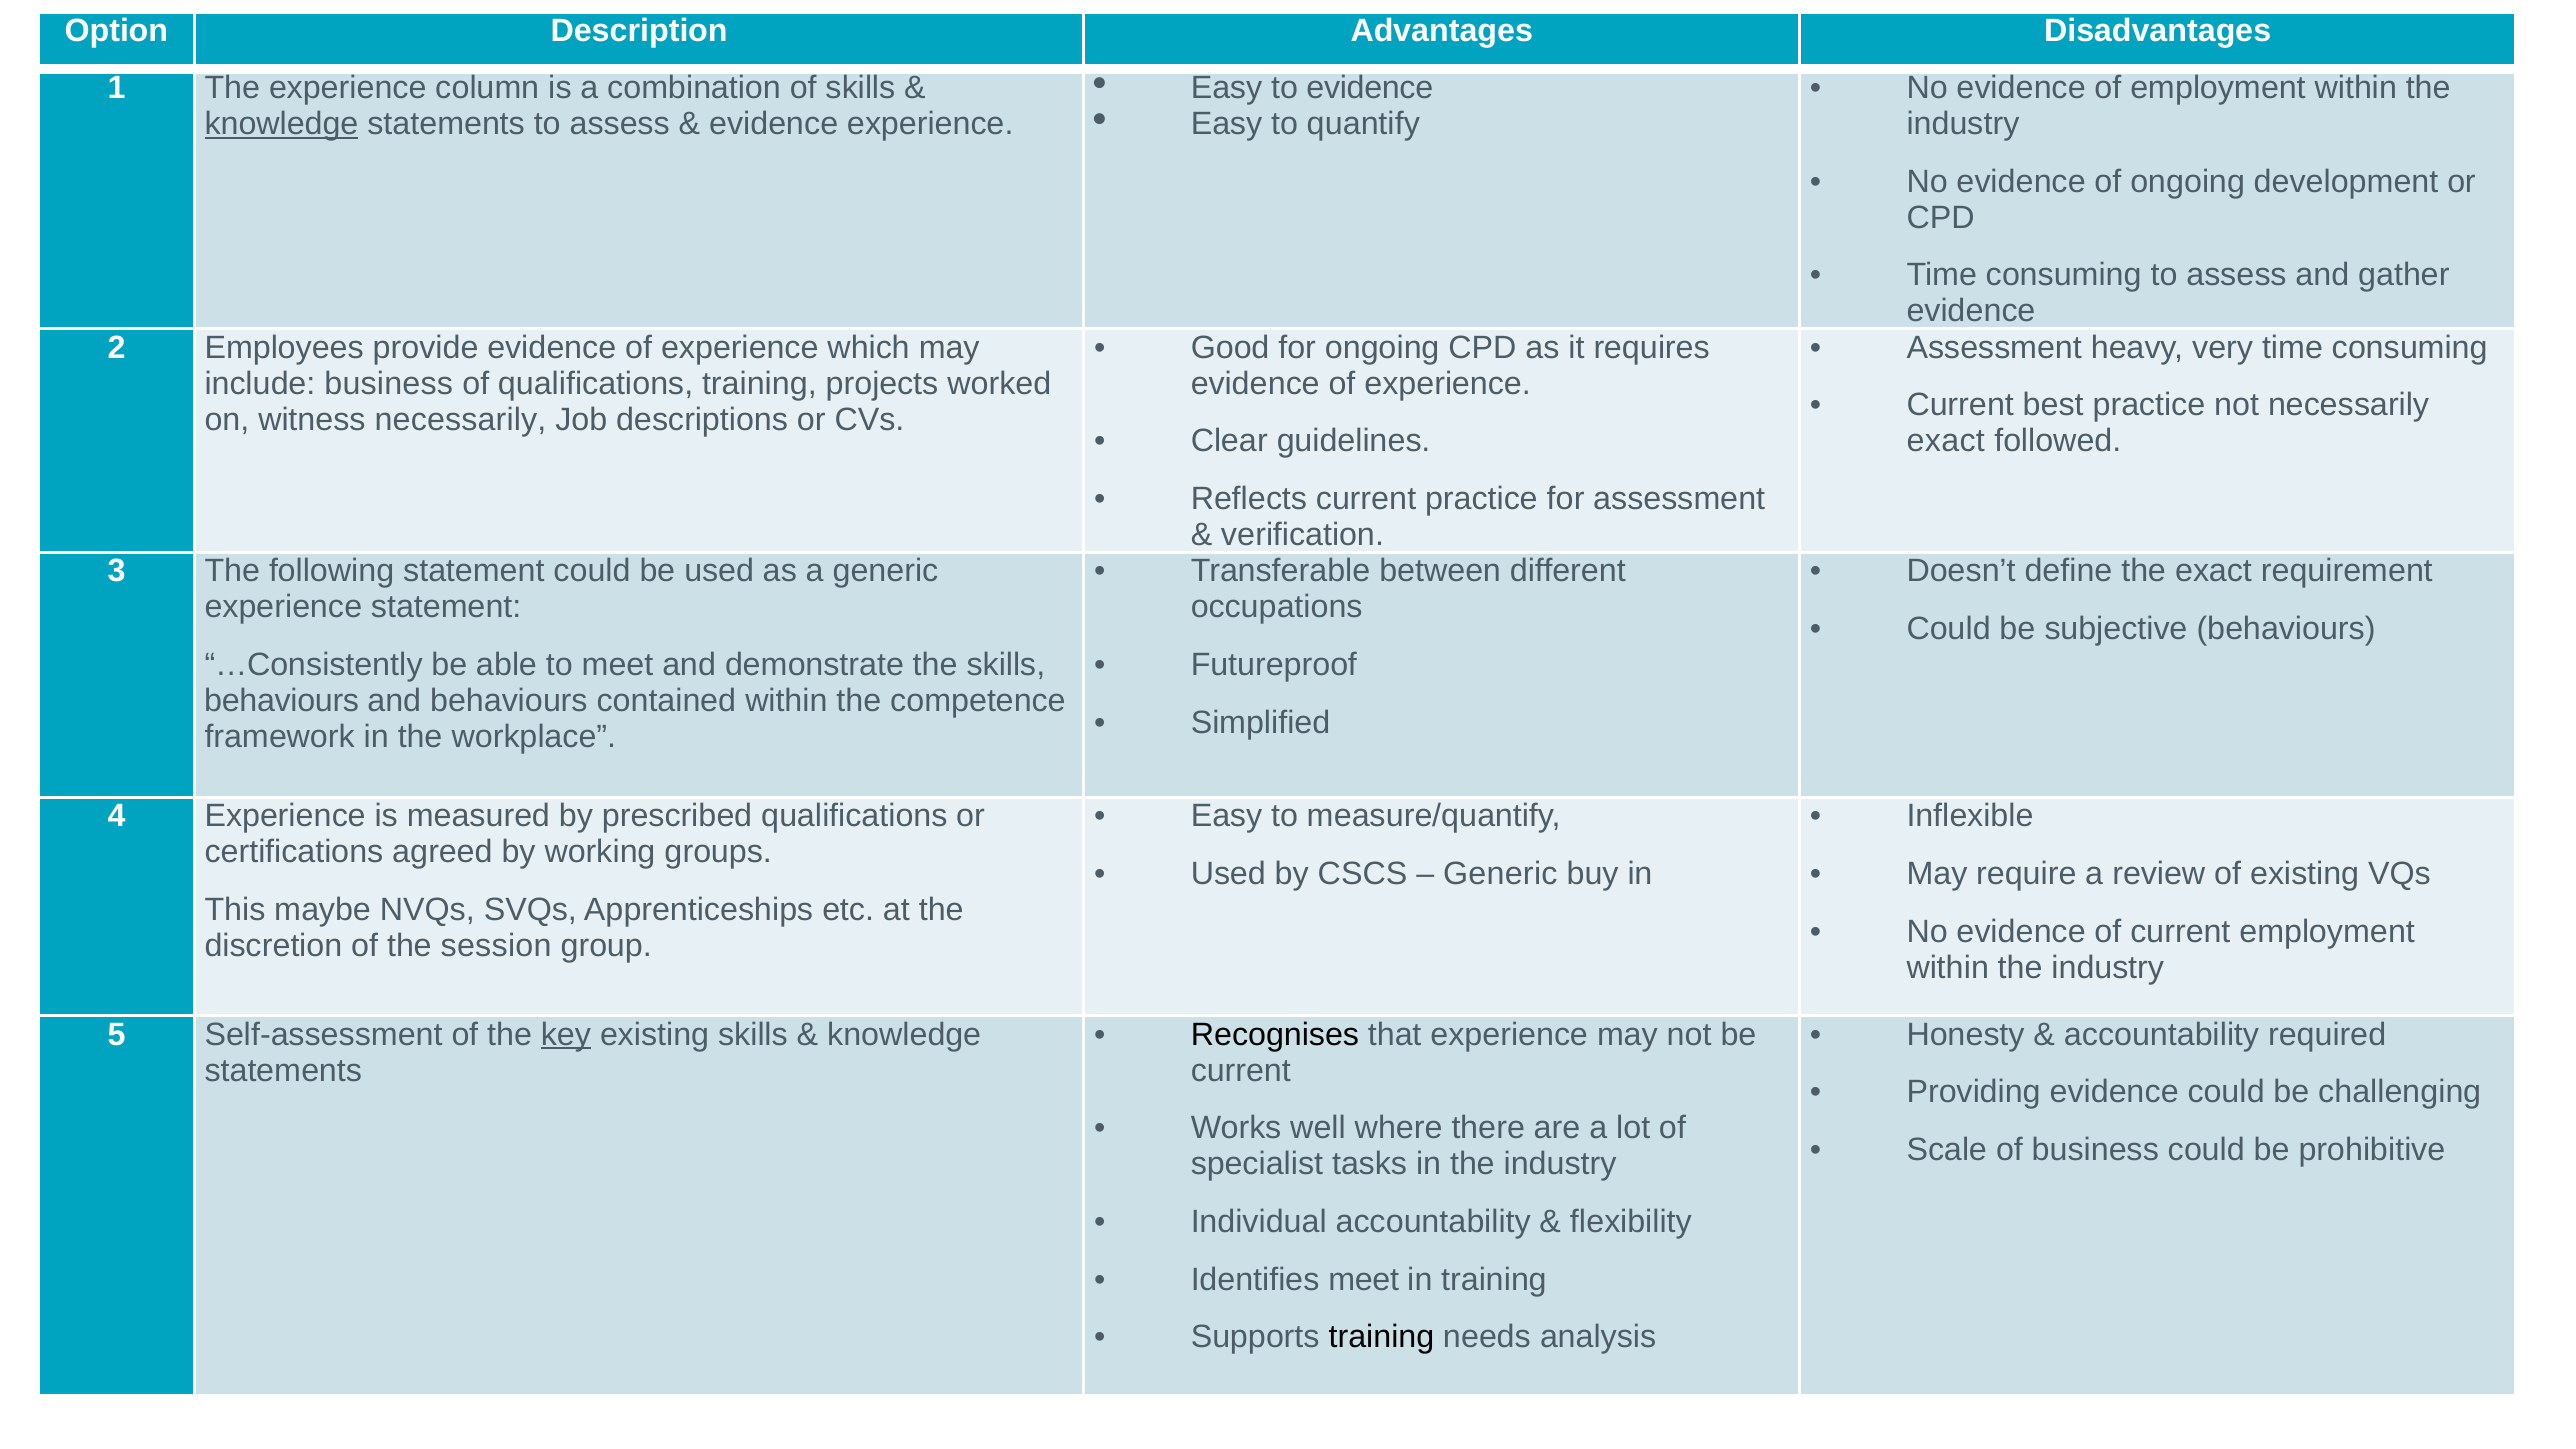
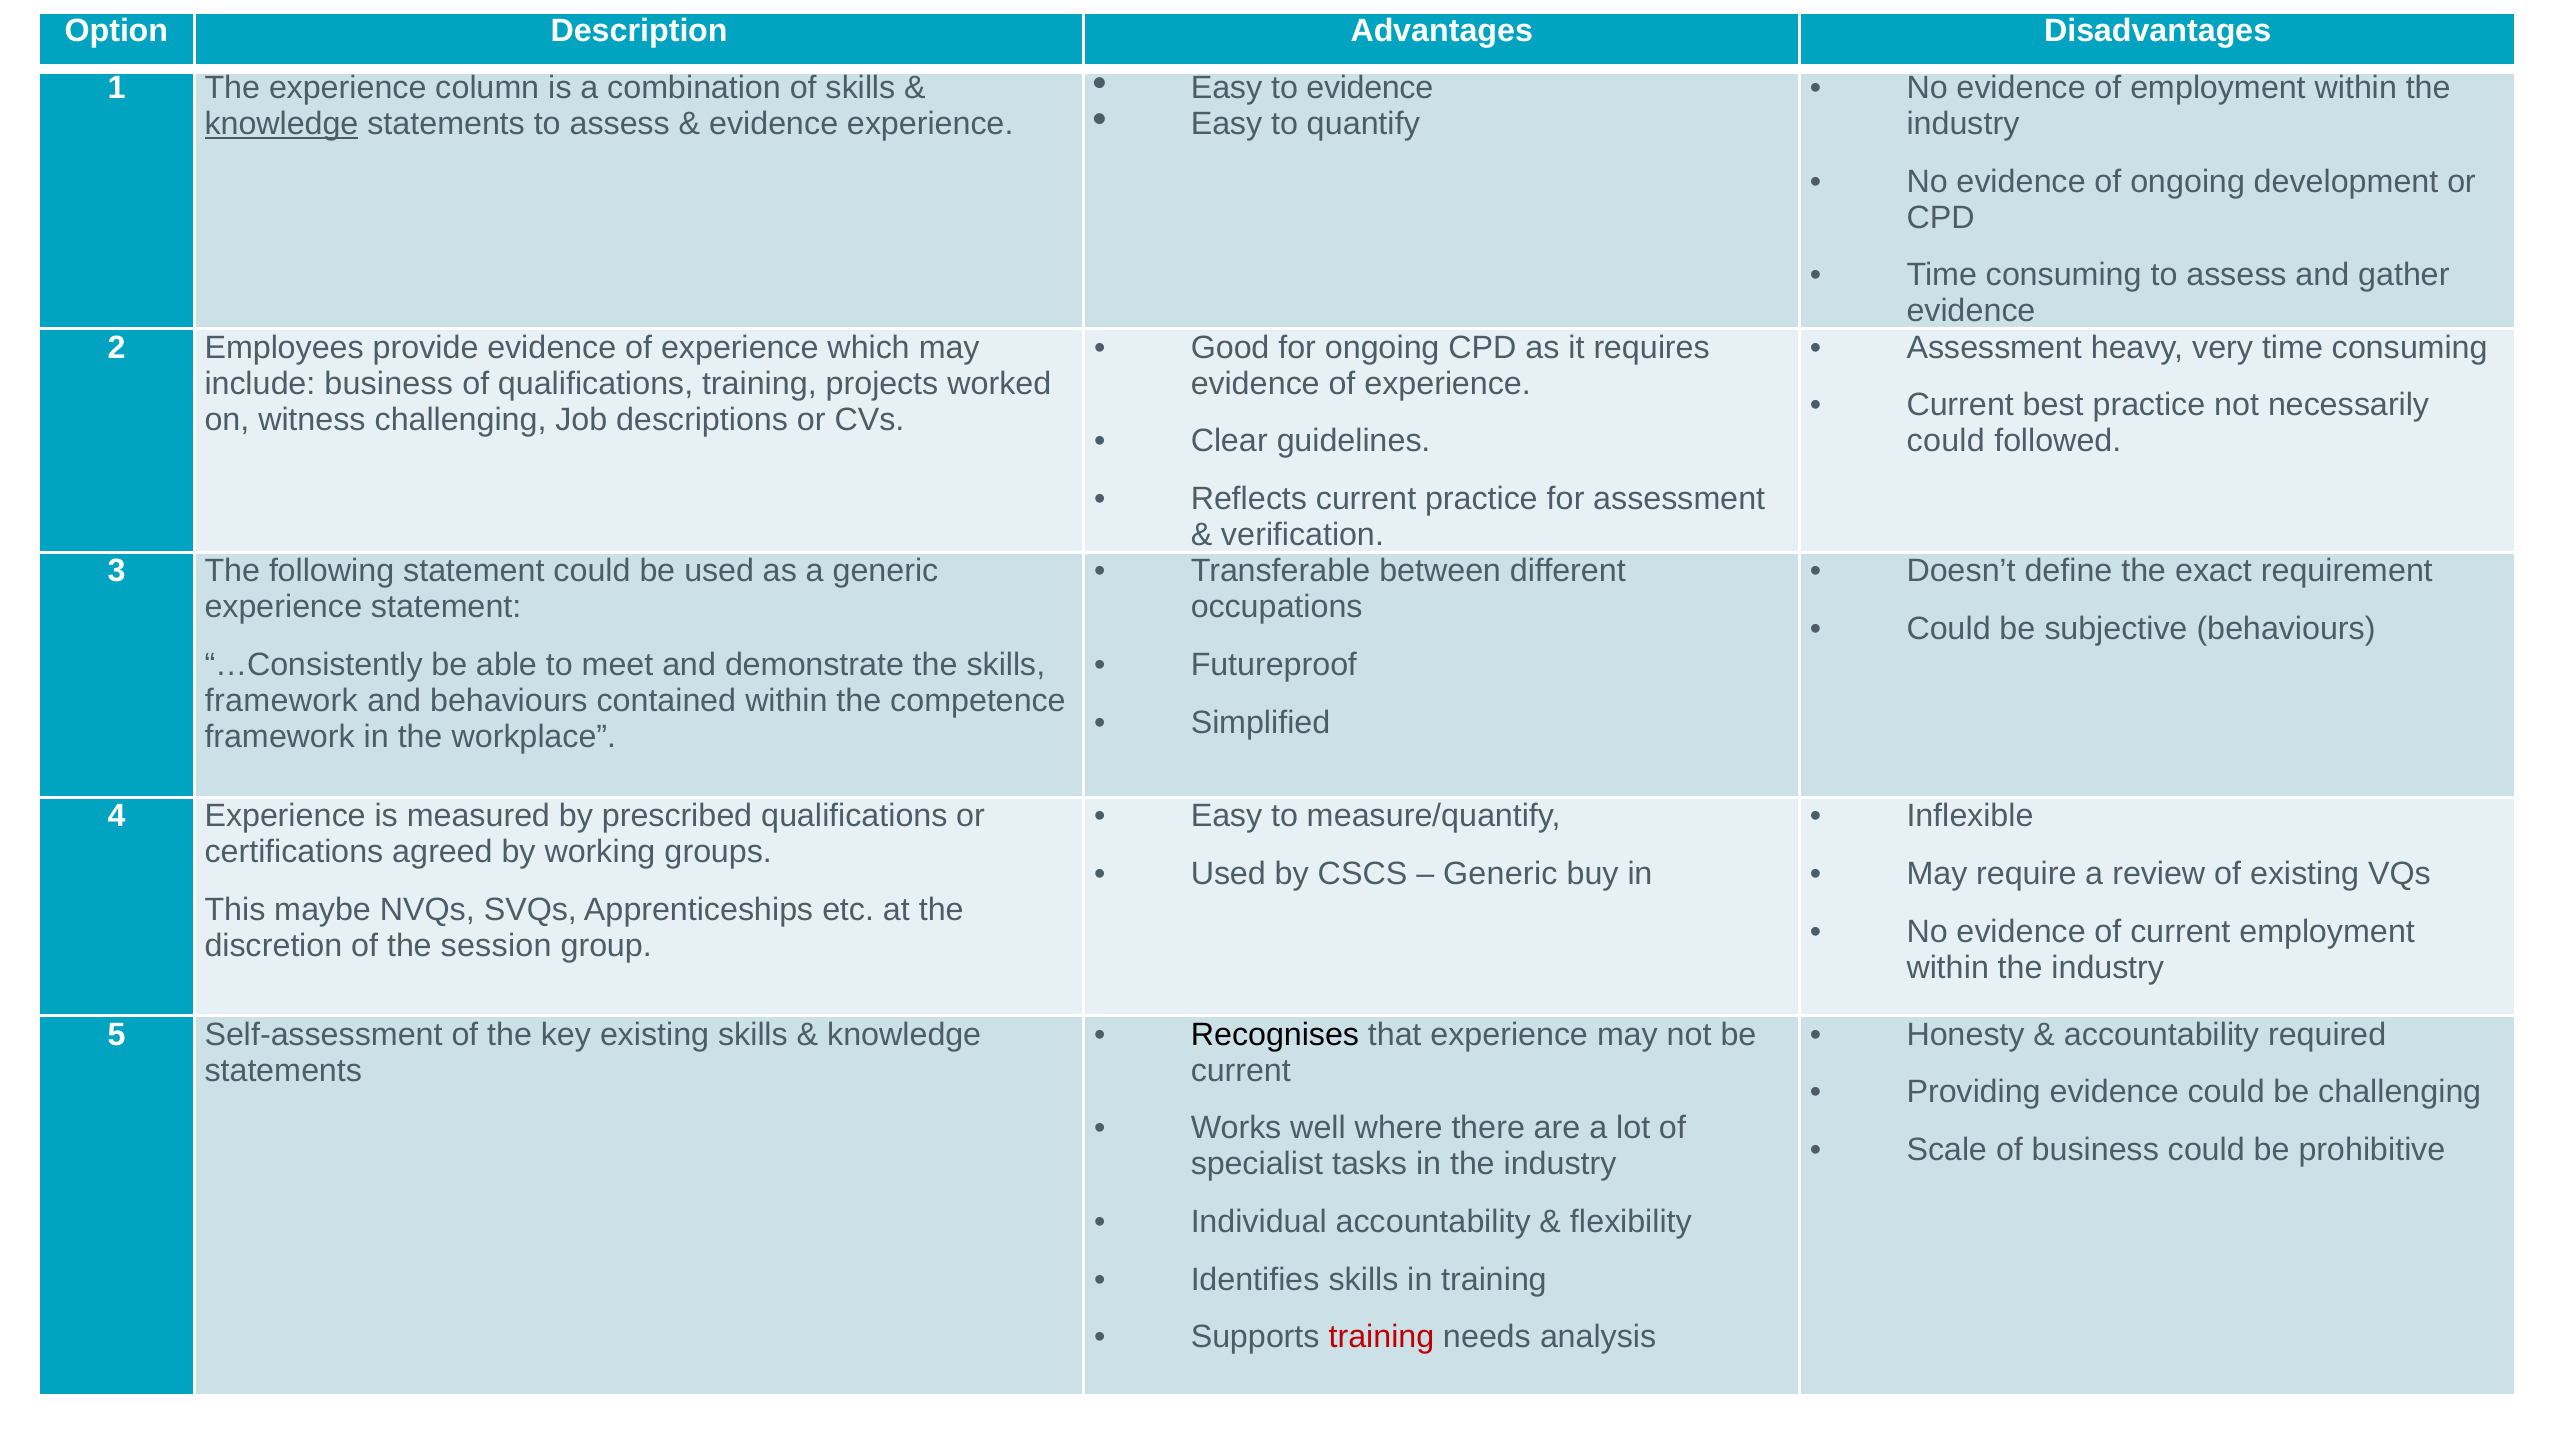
witness necessarily: necessarily -> challenging
exact at (1946, 441): exact -> could
behaviours at (282, 701): behaviours -> framework
key underline: present -> none
Identifies meet: meet -> skills
training at (1381, 1337) colour: black -> red
